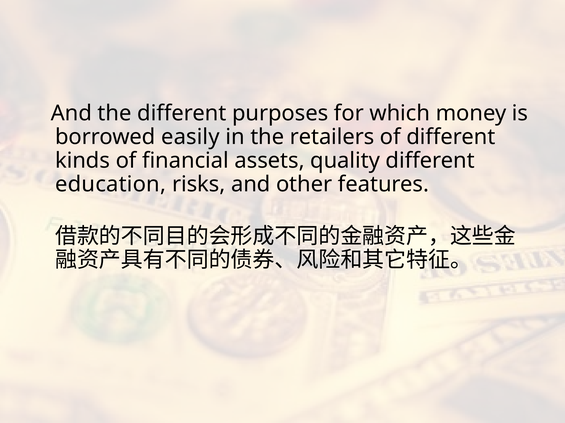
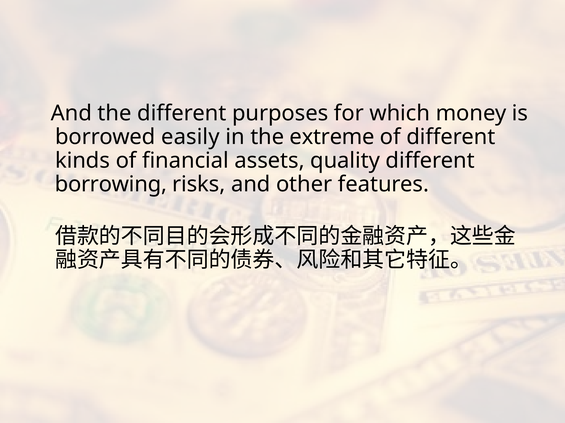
retailers: retailers -> extreme
education: education -> borrowing
